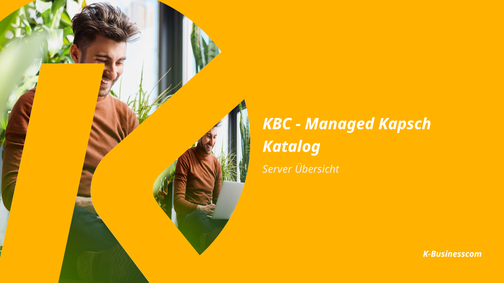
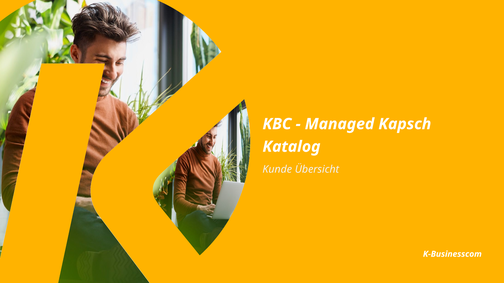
Server: Server -> Kunde
